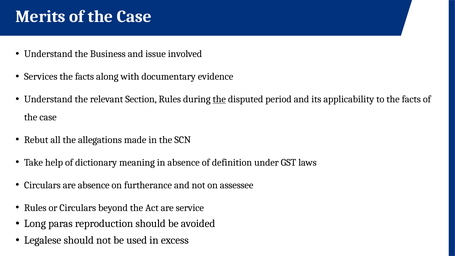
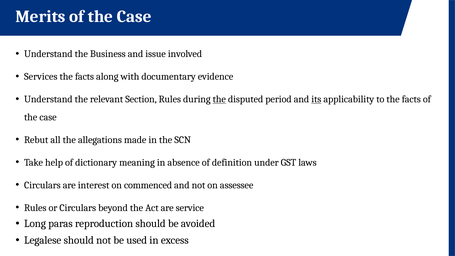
its underline: none -> present
are absence: absence -> interest
furtherance: furtherance -> commenced
